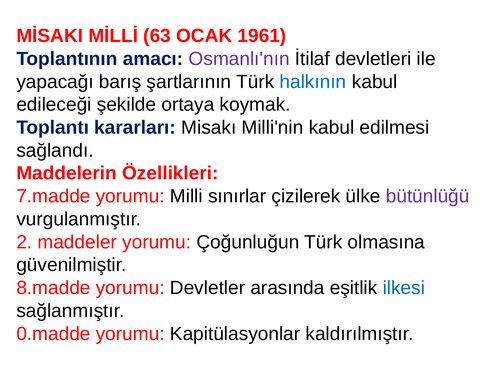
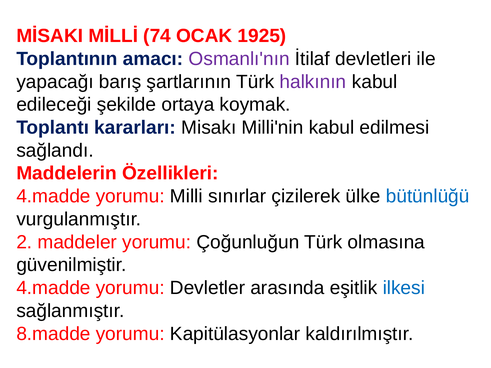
63: 63 -> 74
1961: 1961 -> 1925
halkının colour: blue -> purple
7.madde at (53, 196): 7.madde -> 4.madde
bütünlüğü colour: purple -> blue
8.madde at (53, 288): 8.madde -> 4.madde
0.madde: 0.madde -> 8.madde
